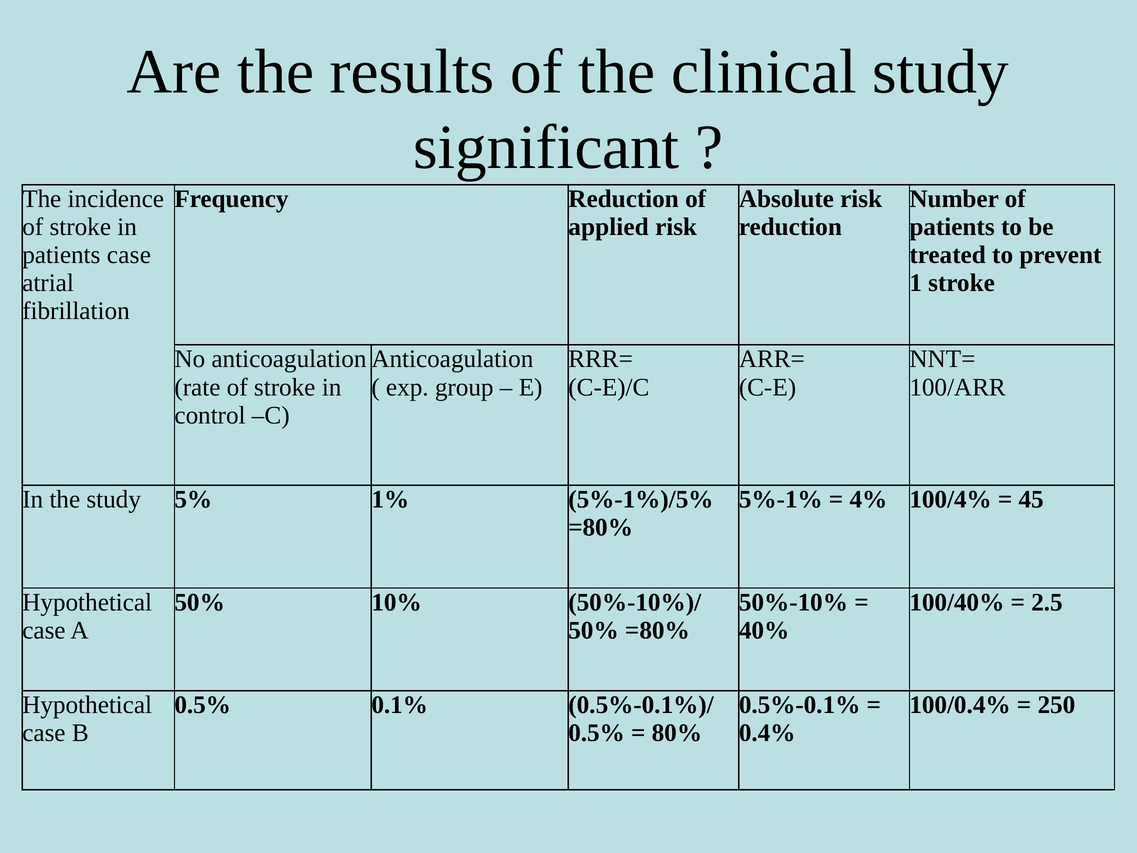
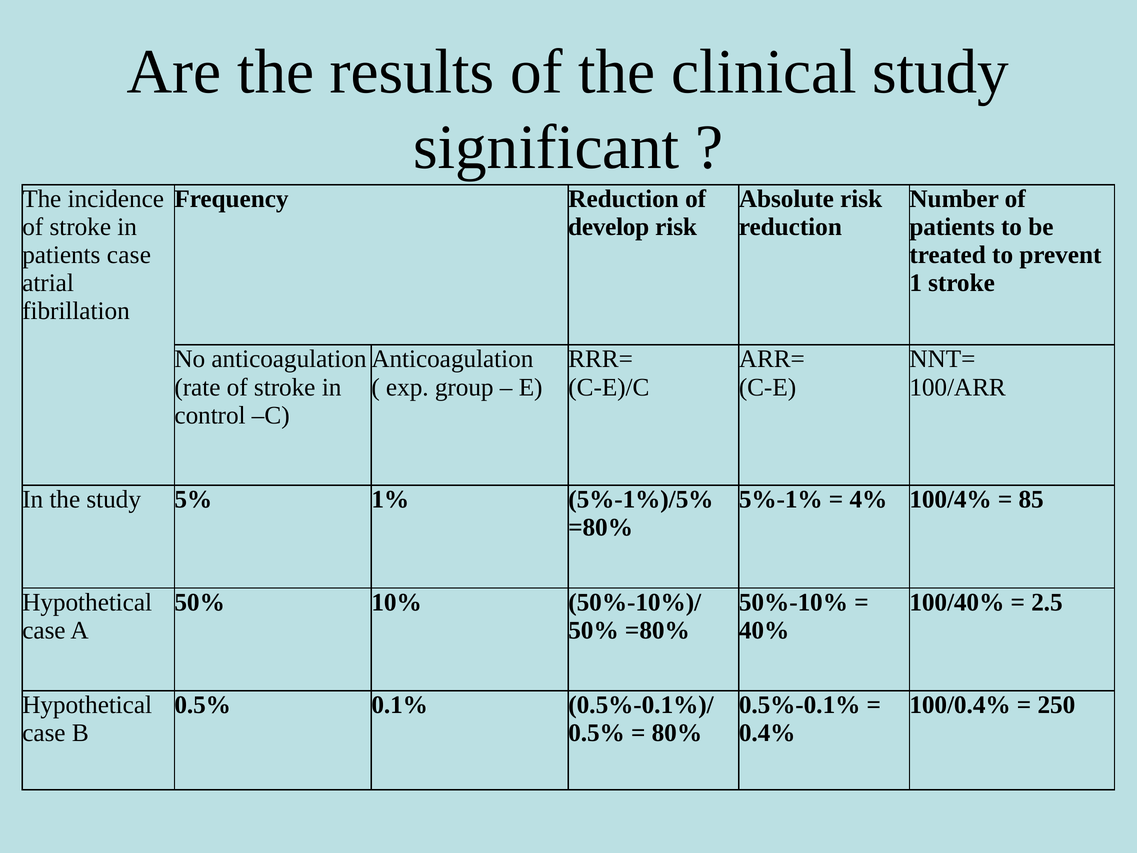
applied: applied -> develop
45: 45 -> 85
